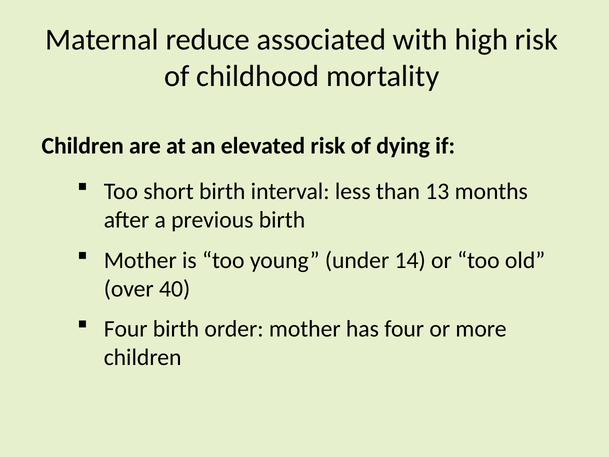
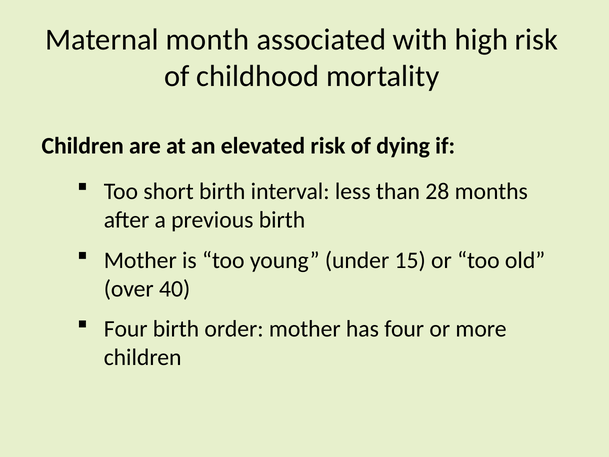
reduce: reduce -> month
13: 13 -> 28
14: 14 -> 15
